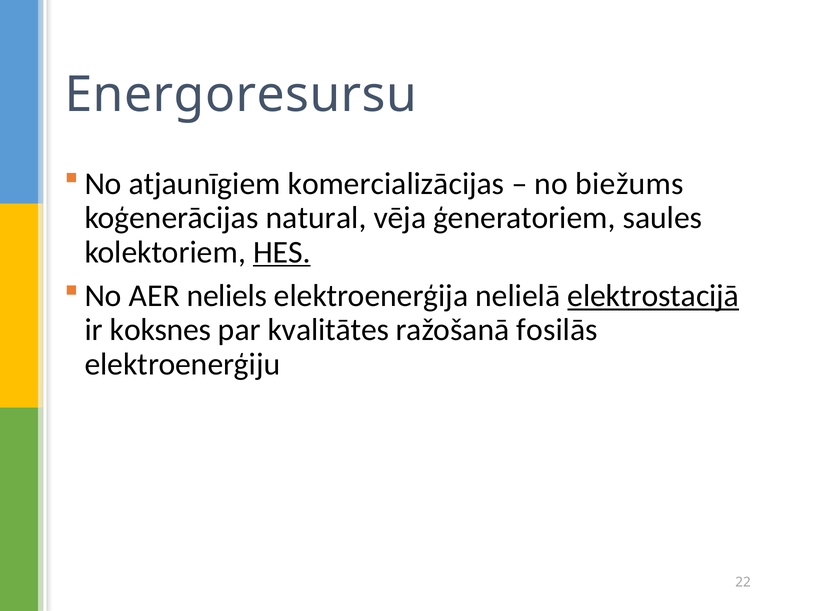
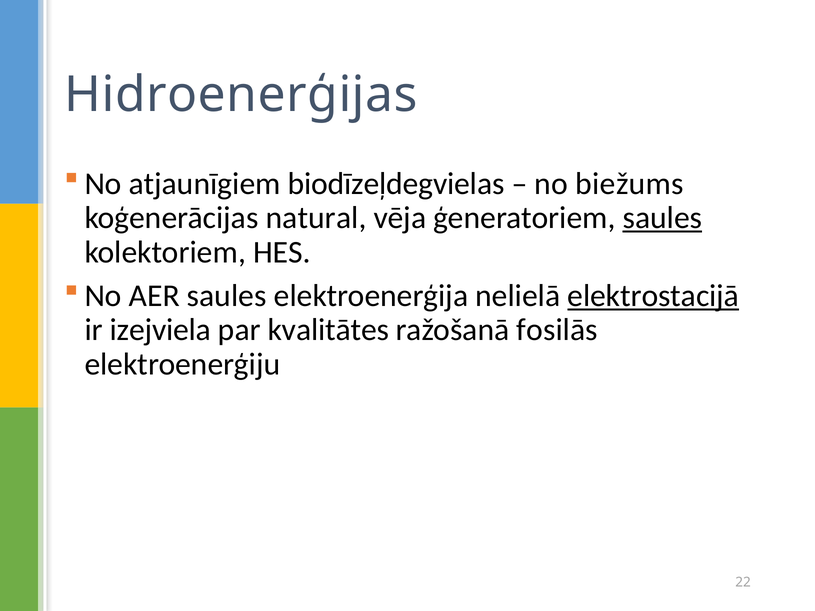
Energoresursu: Energoresursu -> Hidroenerģijas
komercializācijas: komercializācijas -> biodīzeļdegvielas
saules at (662, 218) underline: none -> present
HES underline: present -> none
AER neliels: neliels -> saules
koksnes: koksnes -> izejviela
